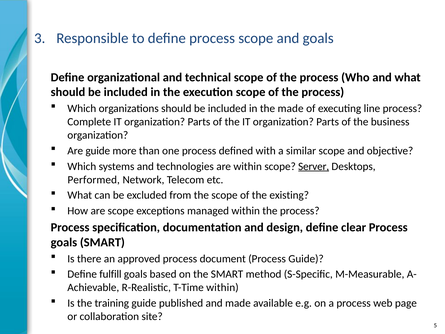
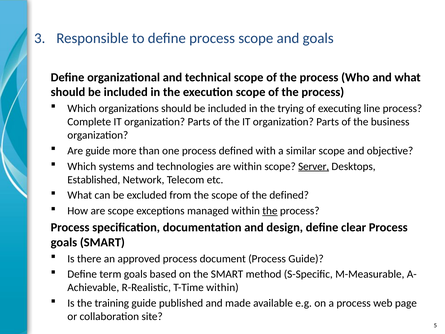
the made: made -> trying
Performed: Performed -> Established
the existing: existing -> defined
the at (270, 211) underline: none -> present
fulfill: fulfill -> term
